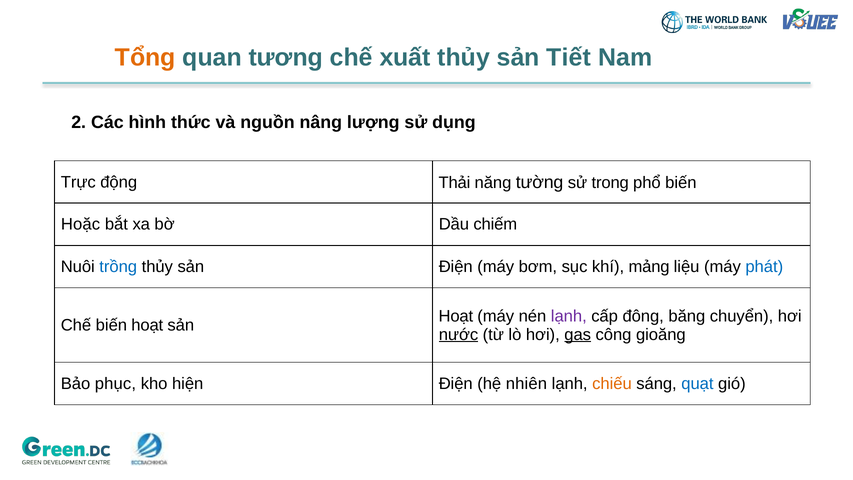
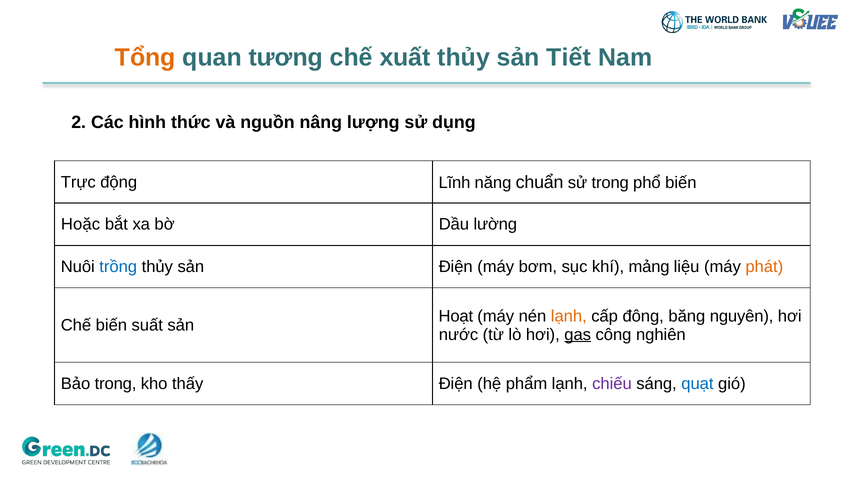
Thải: Thải -> Lĩnh
tường: tường -> chuẩn
chiếm: chiếm -> lường
phát colour: blue -> orange
lạnh at (569, 316) colour: purple -> orange
chuyển: chuyển -> nguyên
biến hoạt: hoạt -> suất
nước underline: present -> none
gioăng: gioăng -> nghiên
Bảo phục: phục -> trong
hiện: hiện -> thấy
nhiên: nhiên -> phẩm
chiếu colour: orange -> purple
